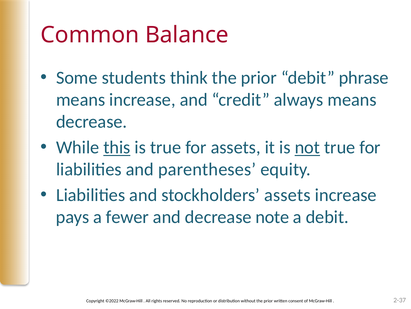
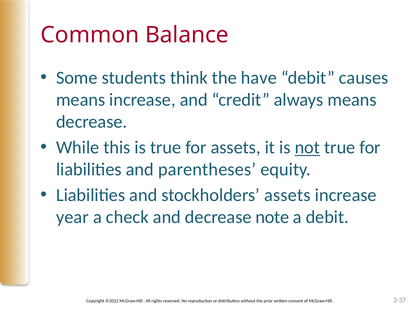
think the prior: prior -> have
phrase: phrase -> causes
this underline: present -> none
pays: pays -> year
fewer: fewer -> check
